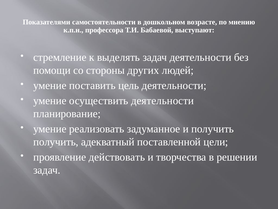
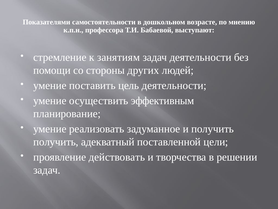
выделять: выделять -> занятиям
осуществить деятельности: деятельности -> эффективным
